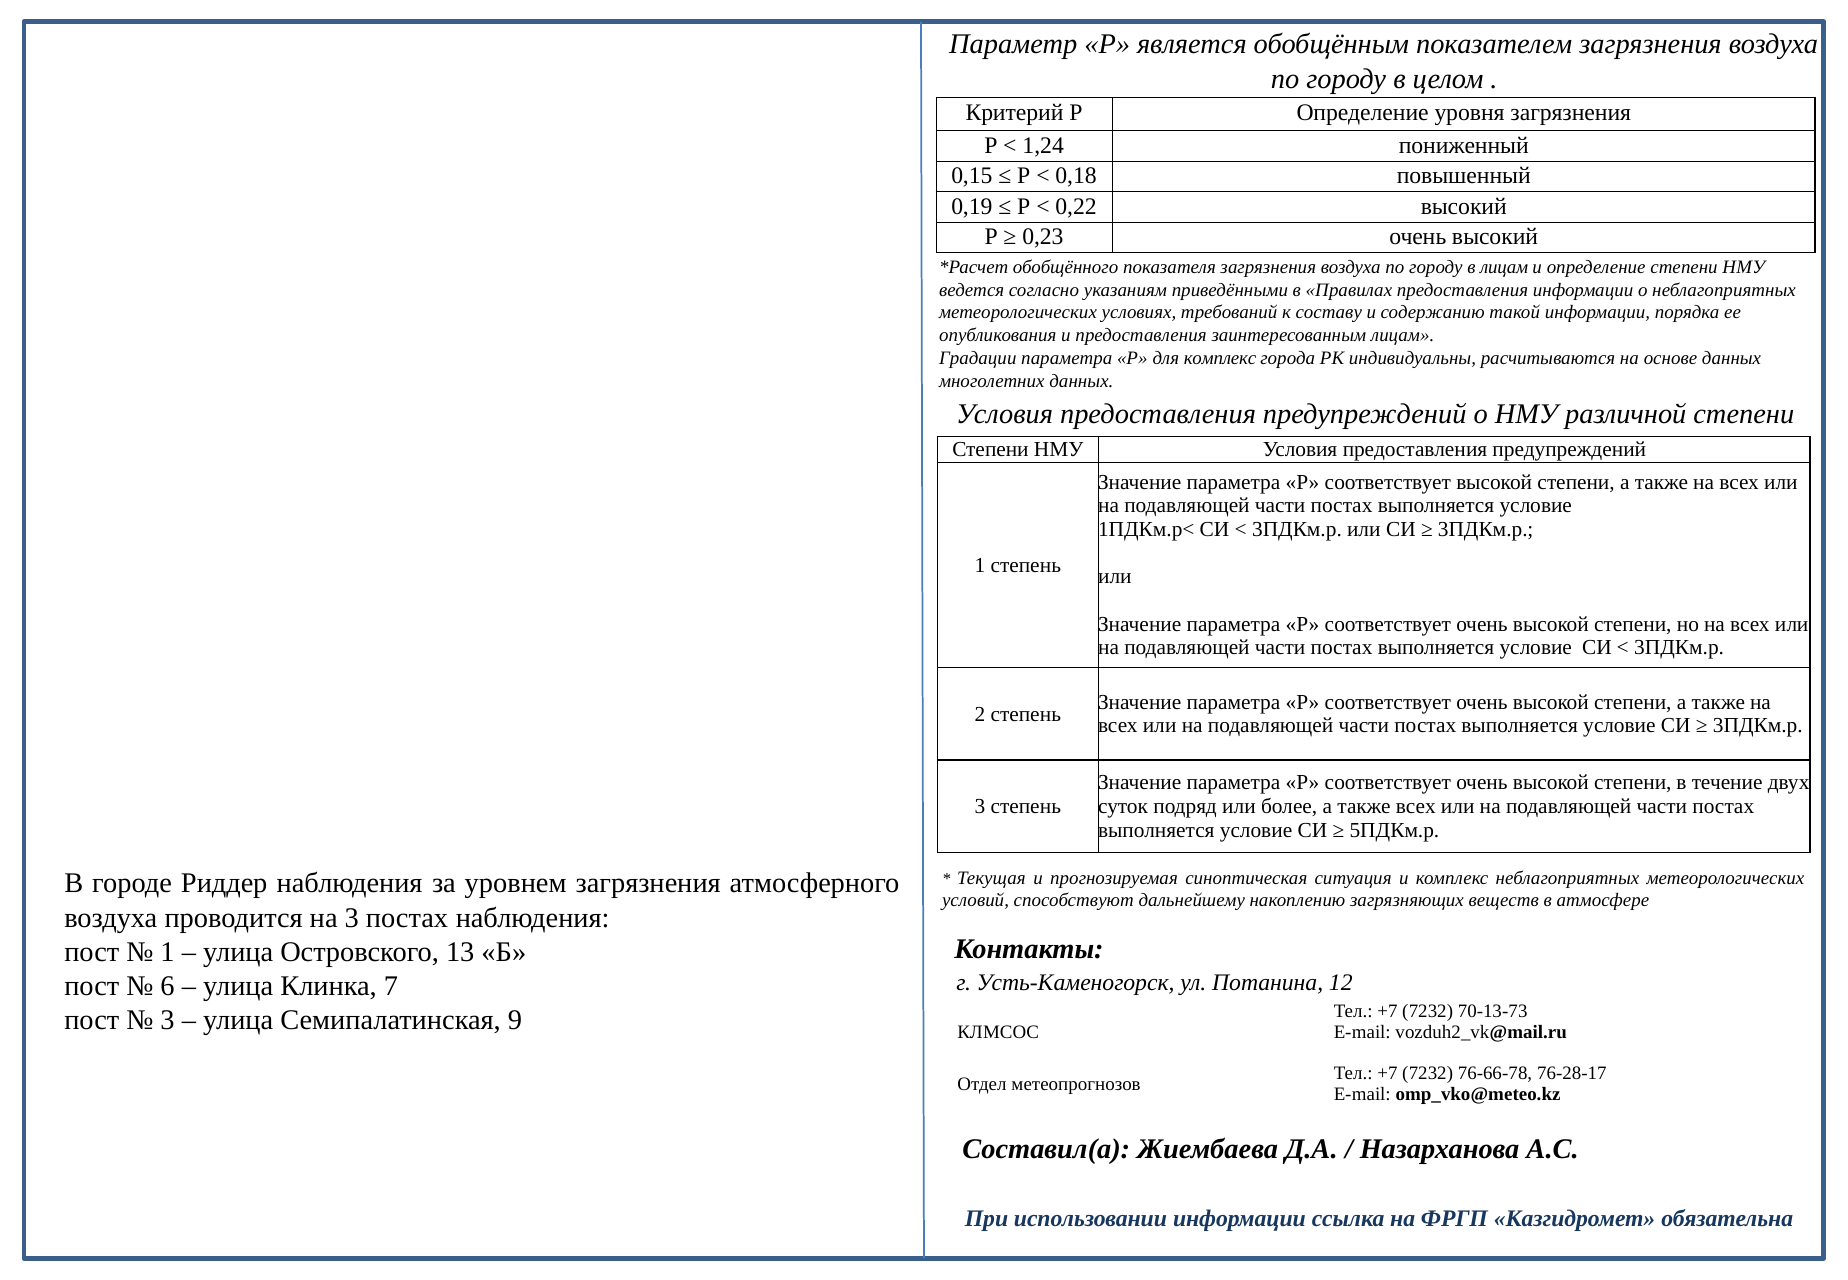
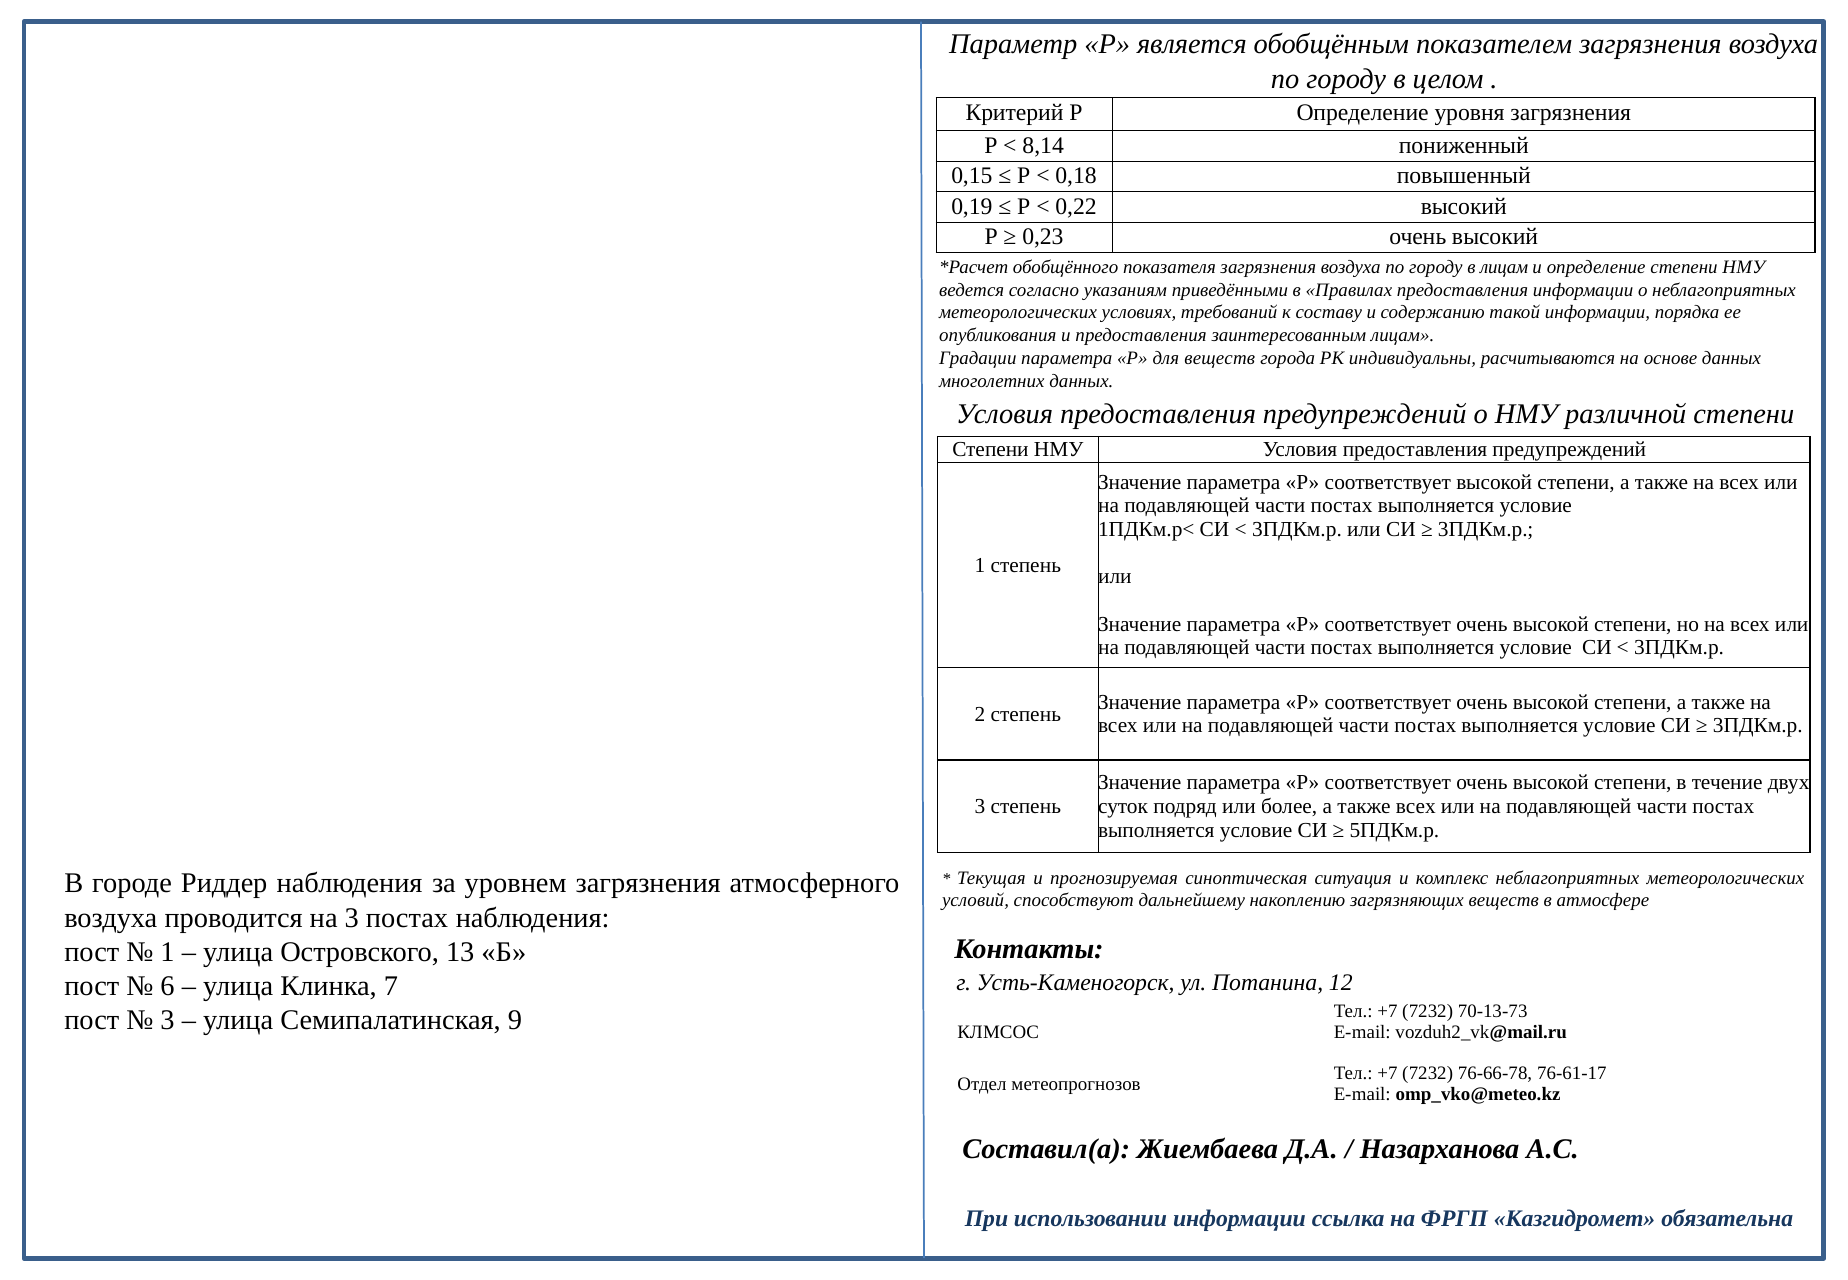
1,24: 1,24 -> 8,14
для комплекс: комплекс -> веществ
76-28-17: 76-28-17 -> 76-61-17
